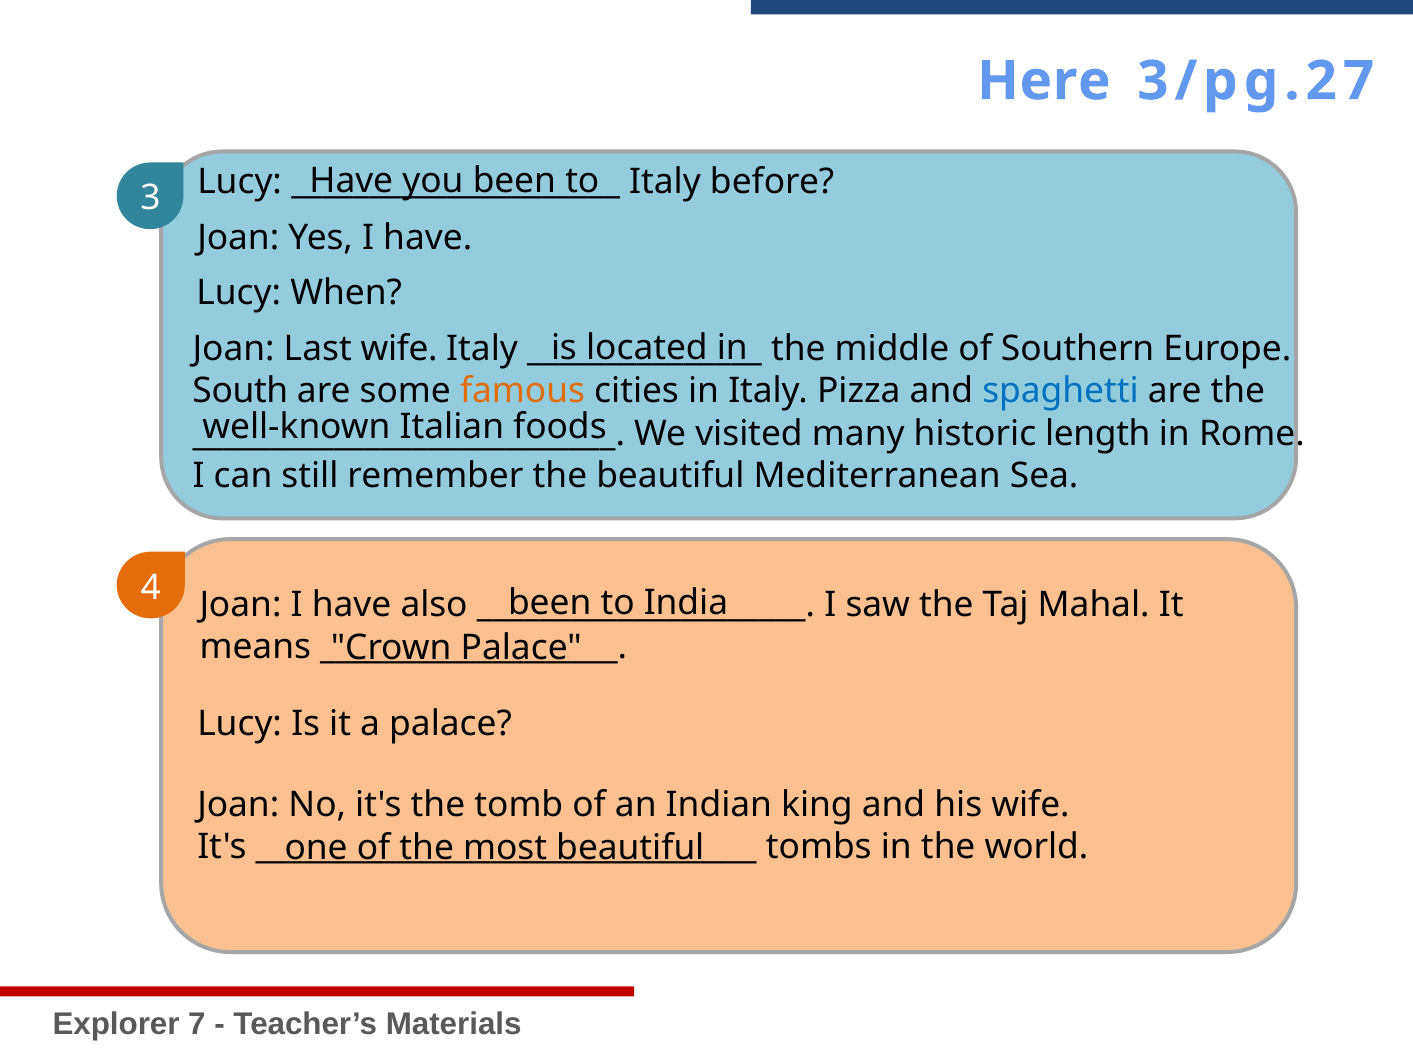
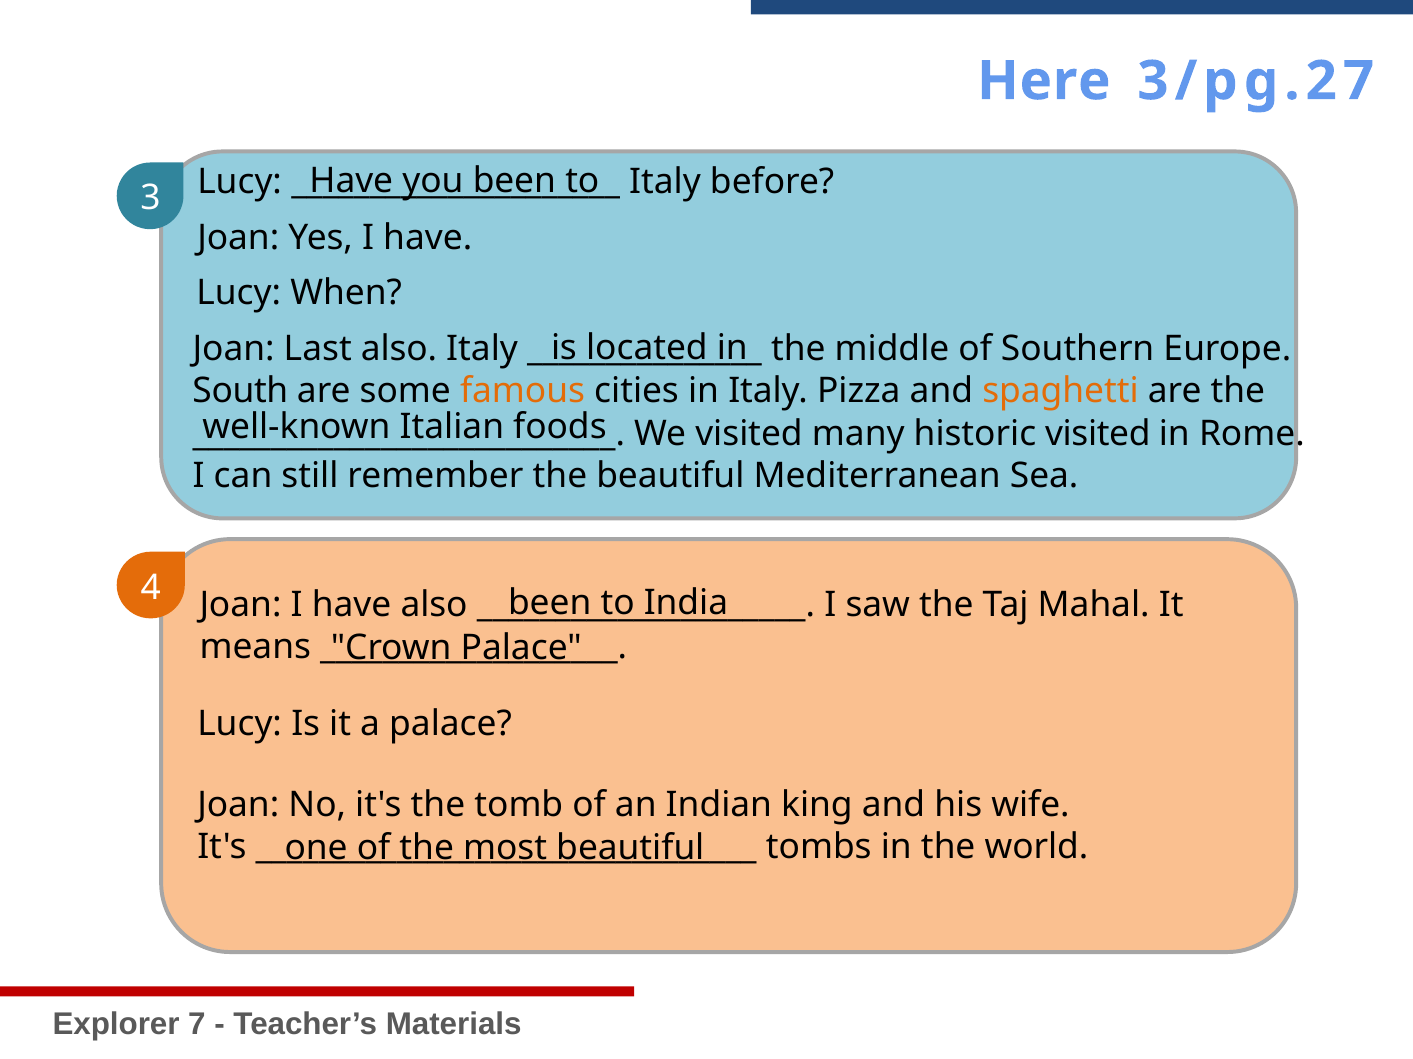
Last wife: wife -> also
spaghetti colour: blue -> orange
historic length: length -> visited
